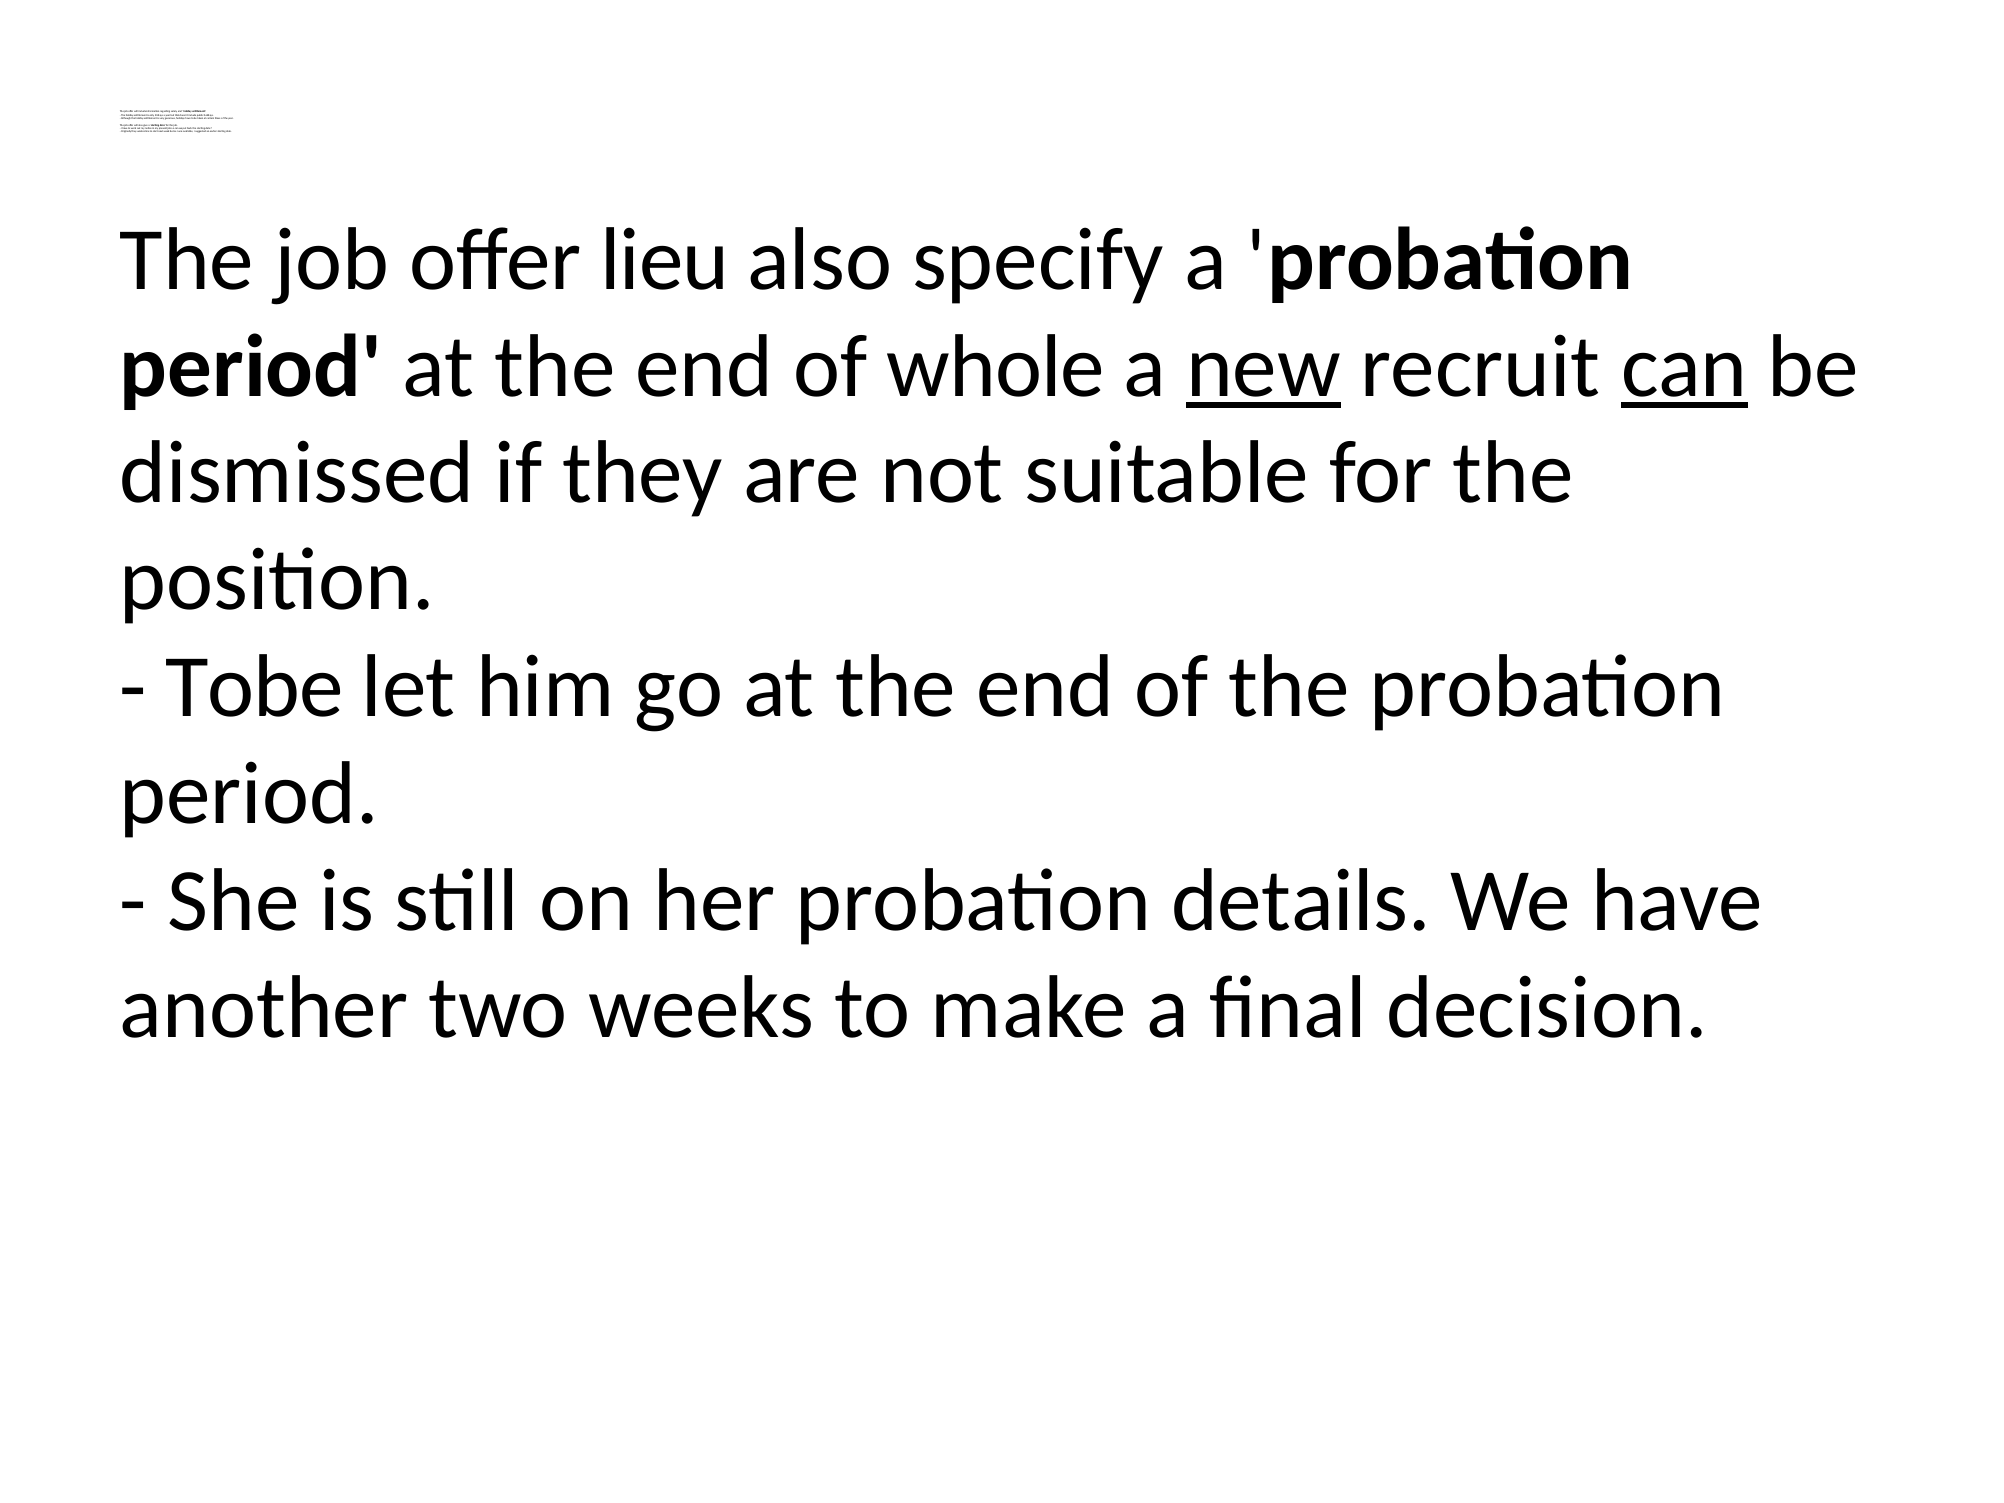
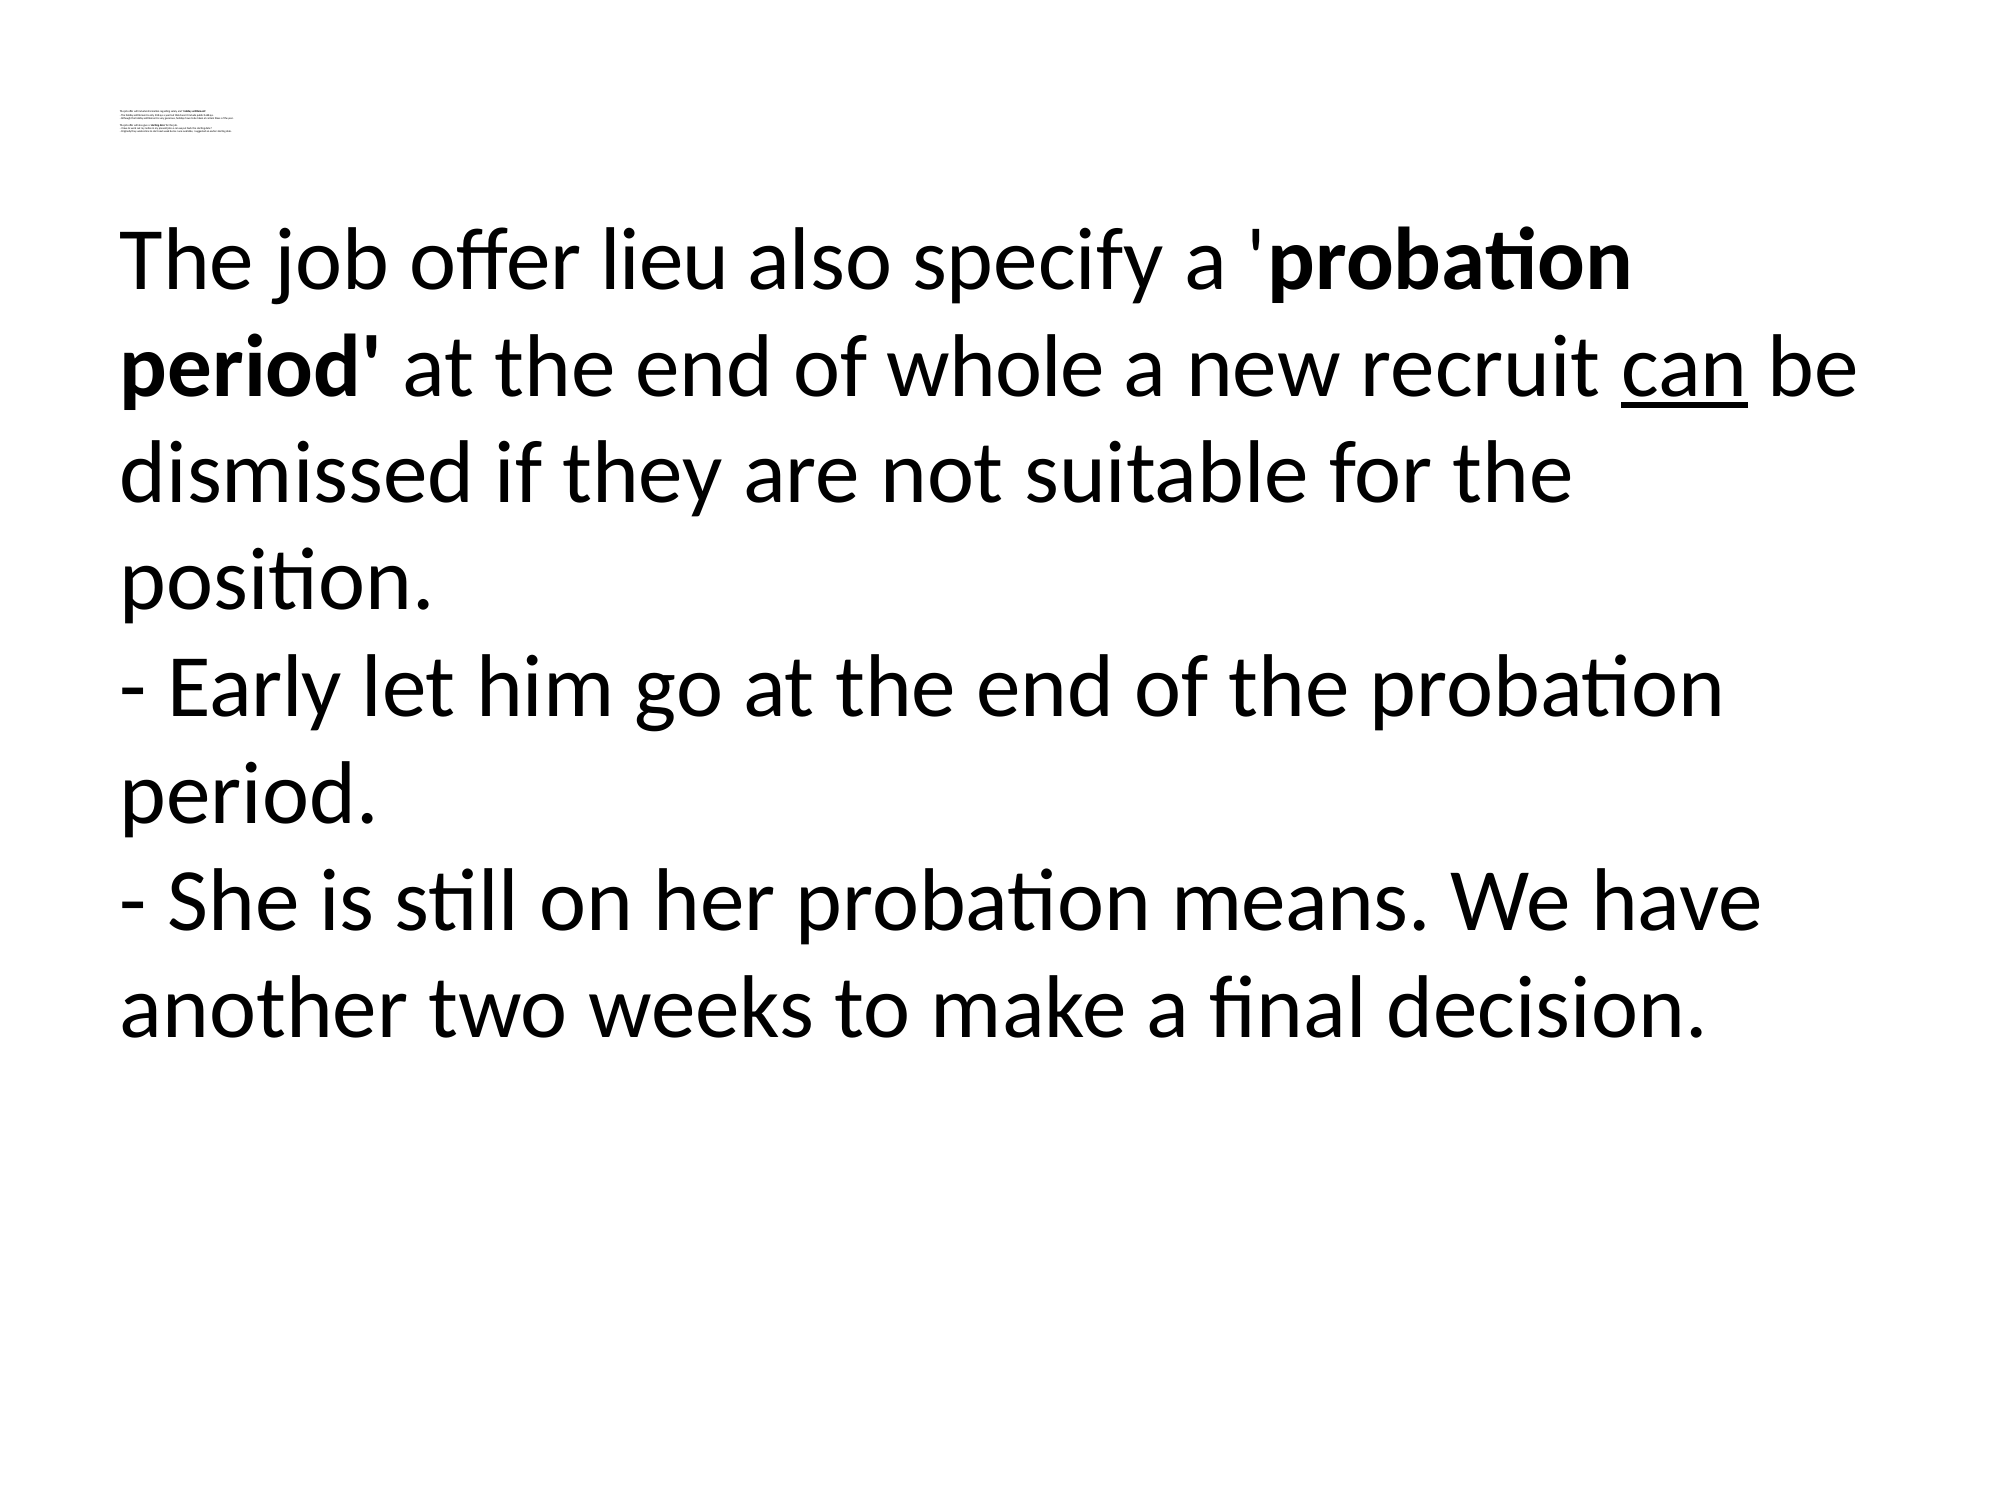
new underline: present -> none
Tobe: Tobe -> Early
details: details -> means
